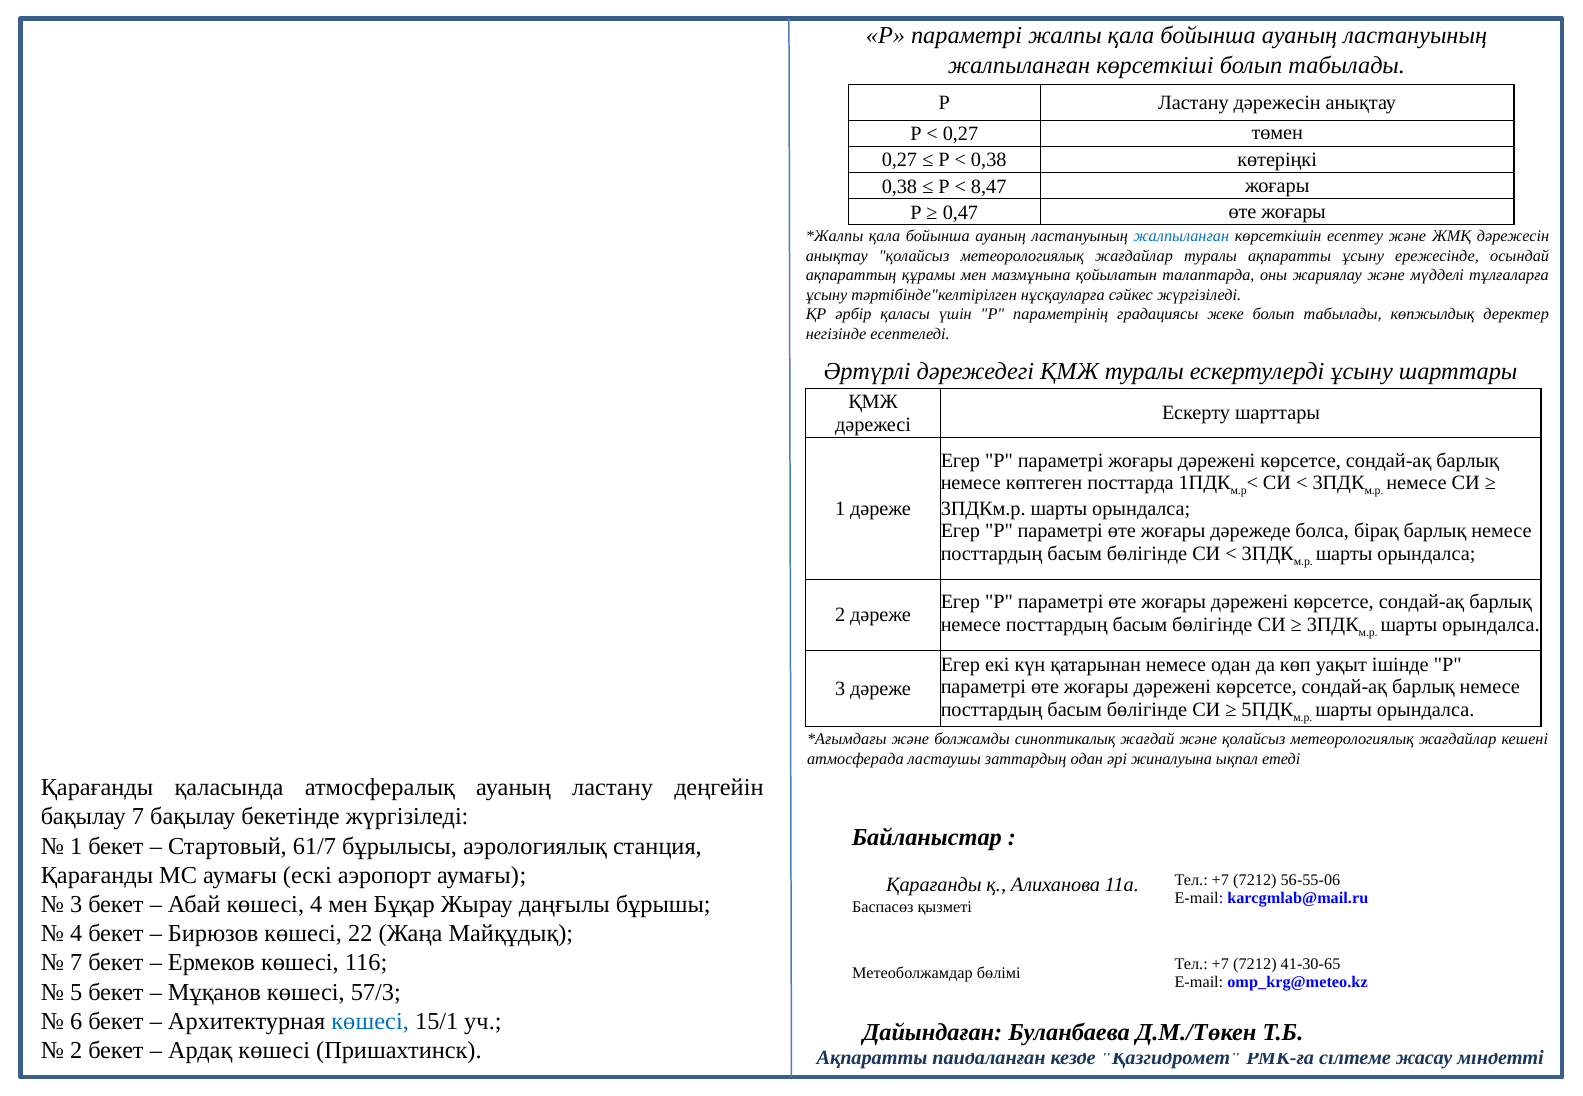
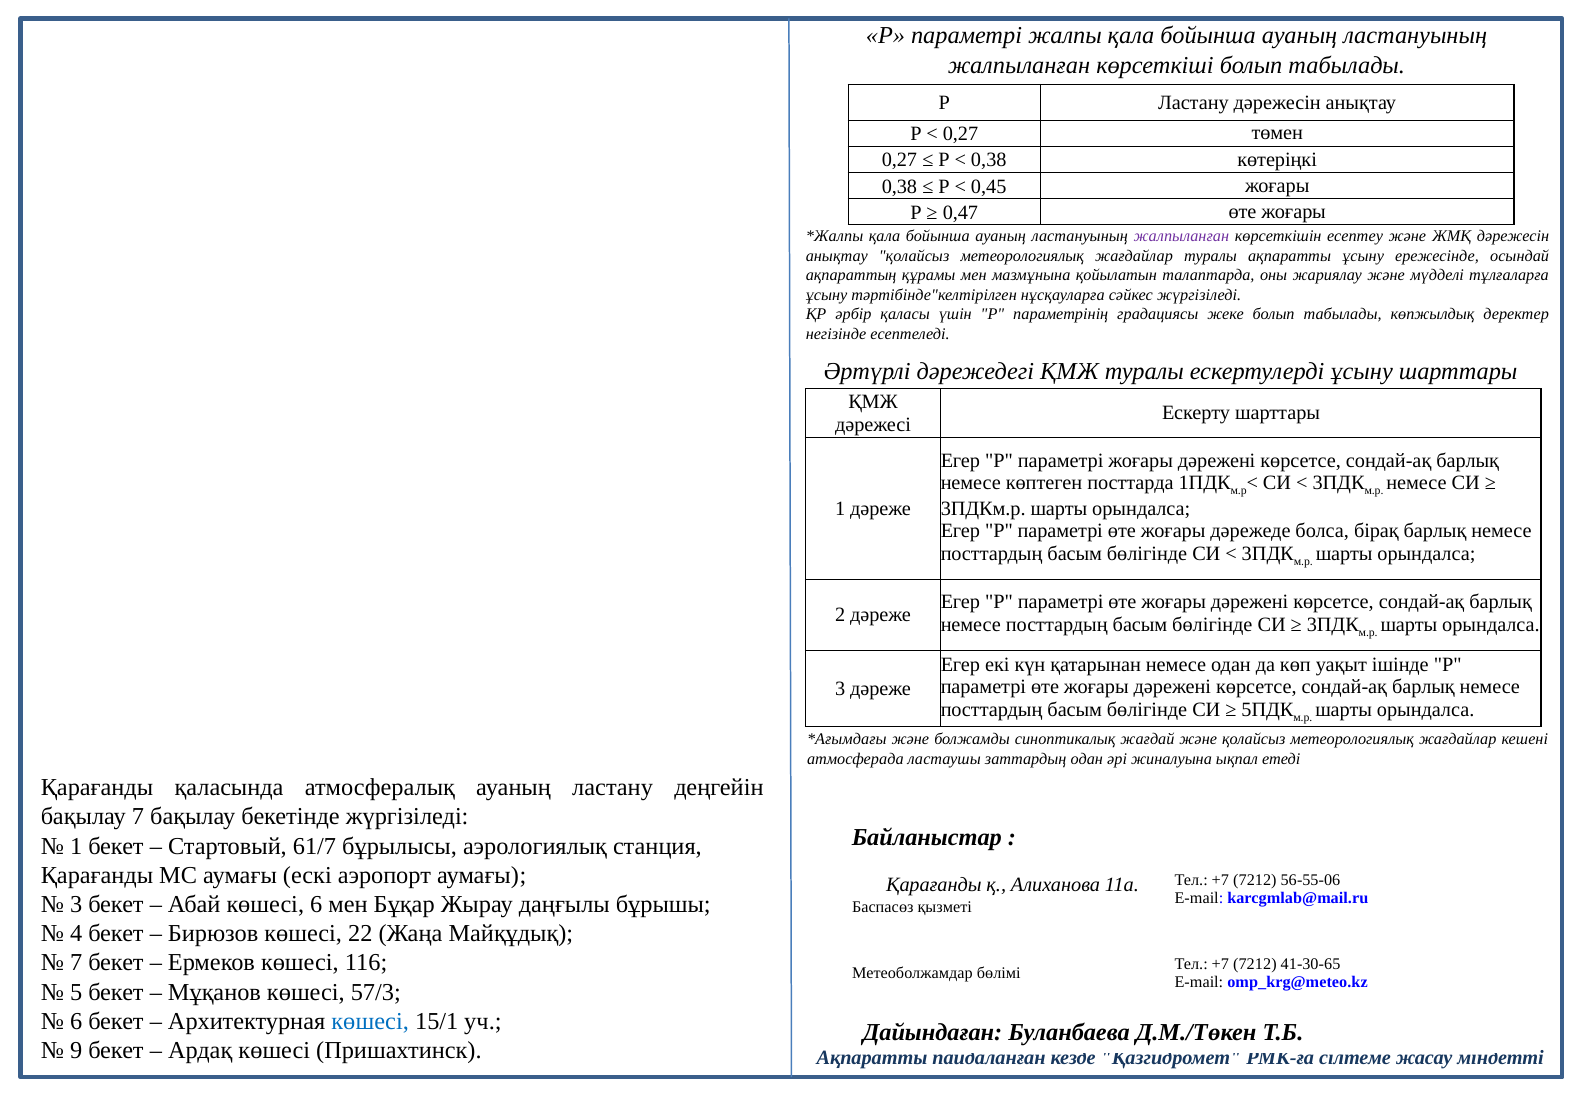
8,47: 8,47 -> 0,45
жалпыланған at (1181, 237) colour: blue -> purple
көшесі 4: 4 -> 6
2 at (76, 1051): 2 -> 9
